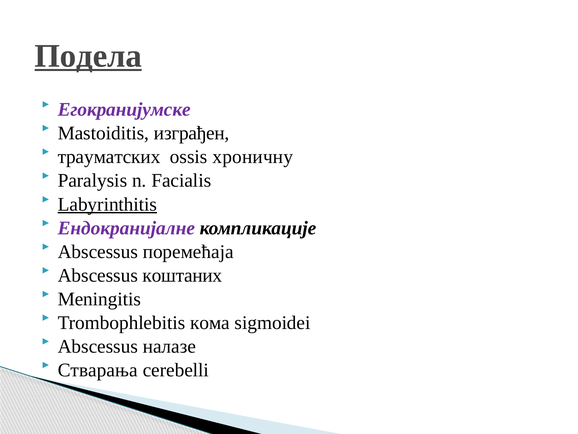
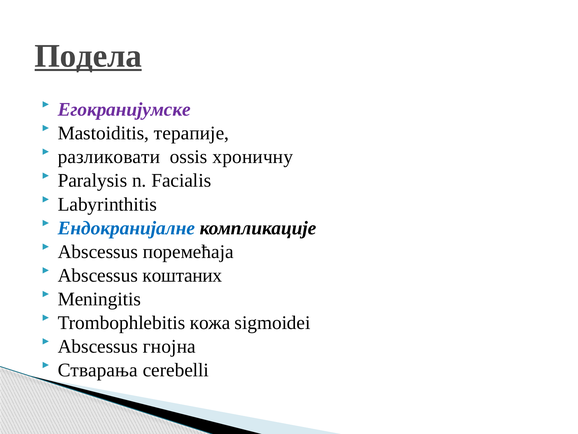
изграђен: изграђен -> терапије
трауматских: трауматских -> разликовати
Labyrinthitis underline: present -> none
Ендокранијалне colour: purple -> blue
кома: кома -> кожа
налазе: налазе -> гнојна
